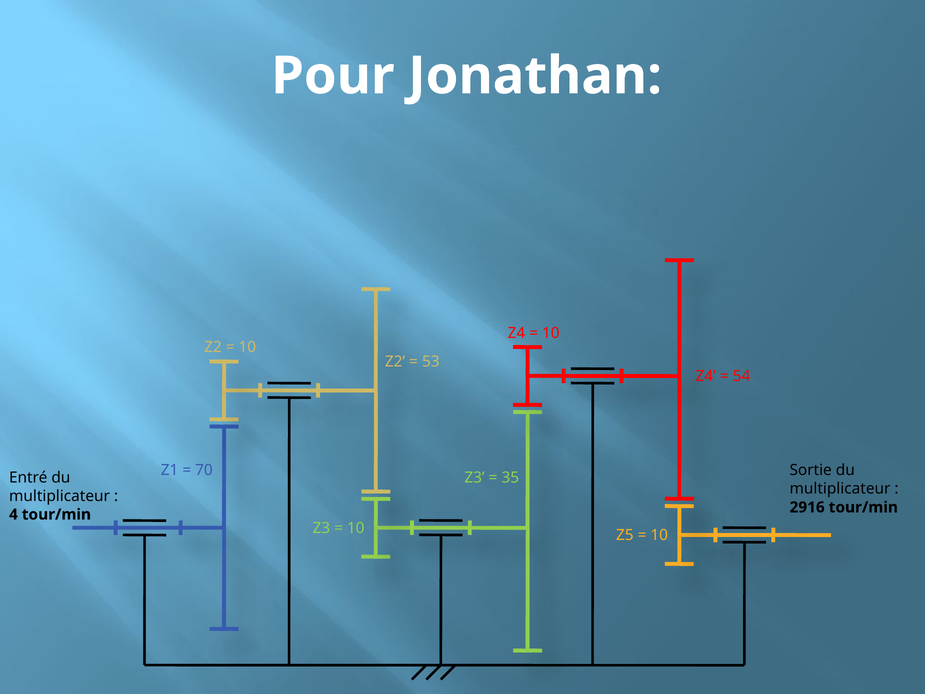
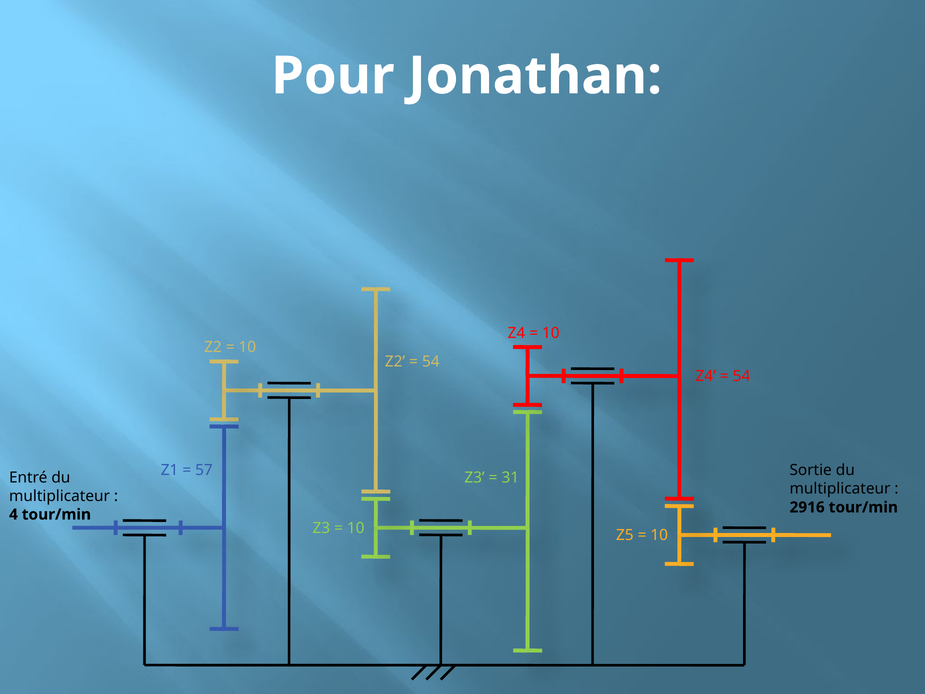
53 at (431, 362): 53 -> 54
70: 70 -> 57
35: 35 -> 31
